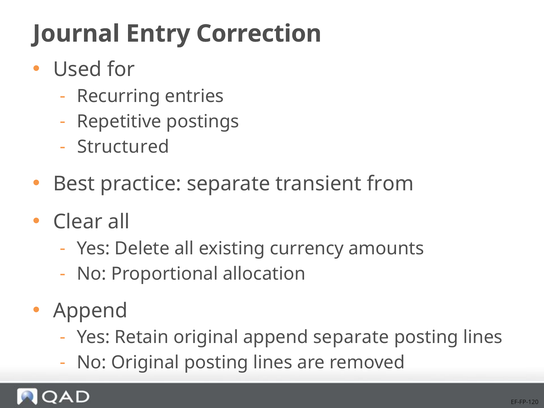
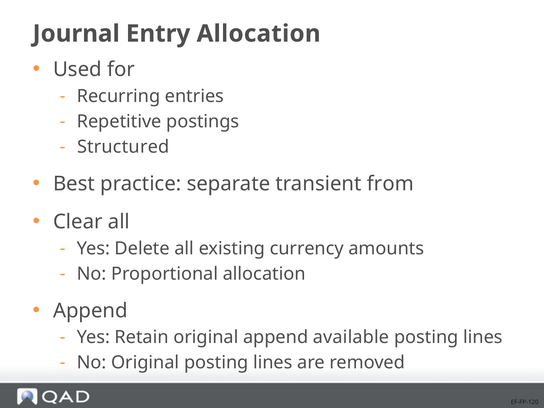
Entry Correction: Correction -> Allocation
append separate: separate -> available
